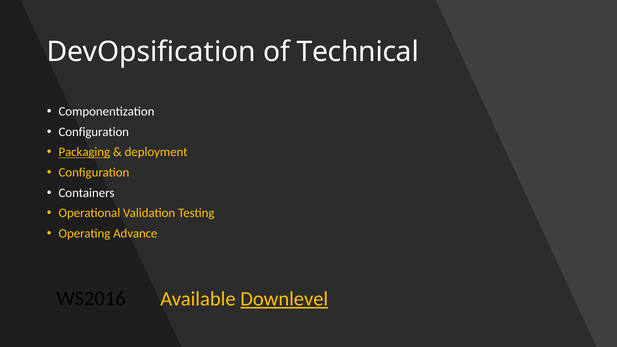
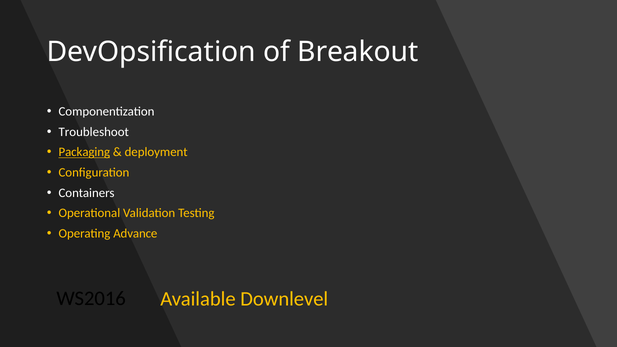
Technical: Technical -> Breakout
Configuration at (94, 132): Configuration -> Troubleshoot
Downlevel underline: present -> none
